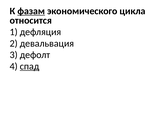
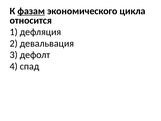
спад underline: present -> none
